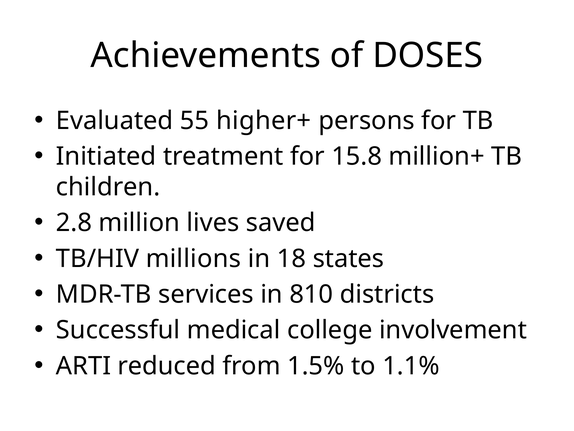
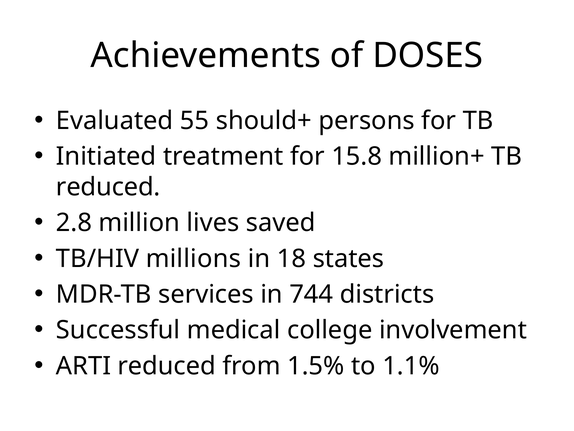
higher+: higher+ -> should+
children at (108, 187): children -> reduced
810: 810 -> 744
